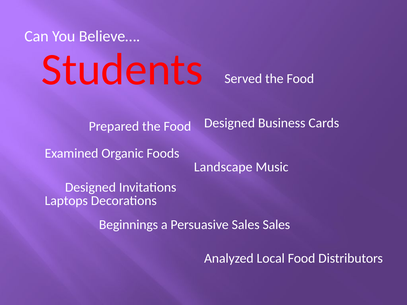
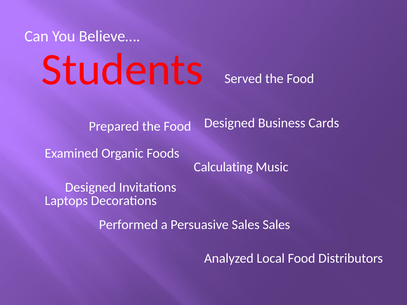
Landscape: Landscape -> Calculating
Beginnings: Beginnings -> Performed
